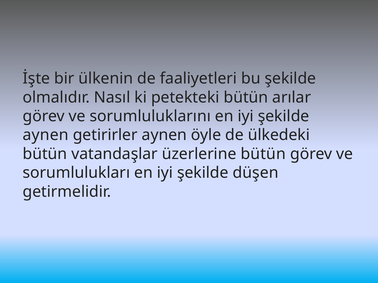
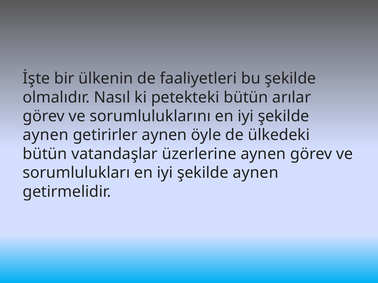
üzerlerine bütün: bütün -> aynen
düşen at (256, 173): düşen -> aynen
